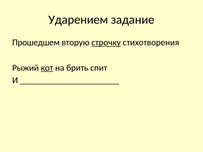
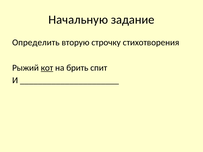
Ударением: Ударением -> Начальную
Прошедшем: Прошедшем -> Определить
строчку underline: present -> none
